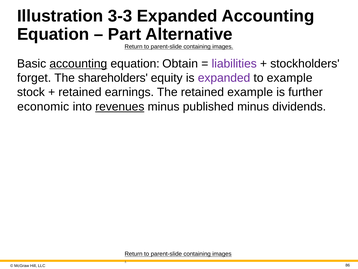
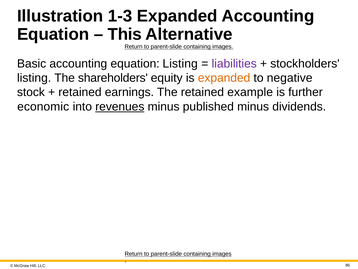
3-3: 3-3 -> 1-3
Part: Part -> This
accounting at (78, 63) underline: present -> none
equation Obtain: Obtain -> Listing
forget at (34, 78): forget -> listing
expanded at (224, 78) colour: purple -> orange
to example: example -> negative
